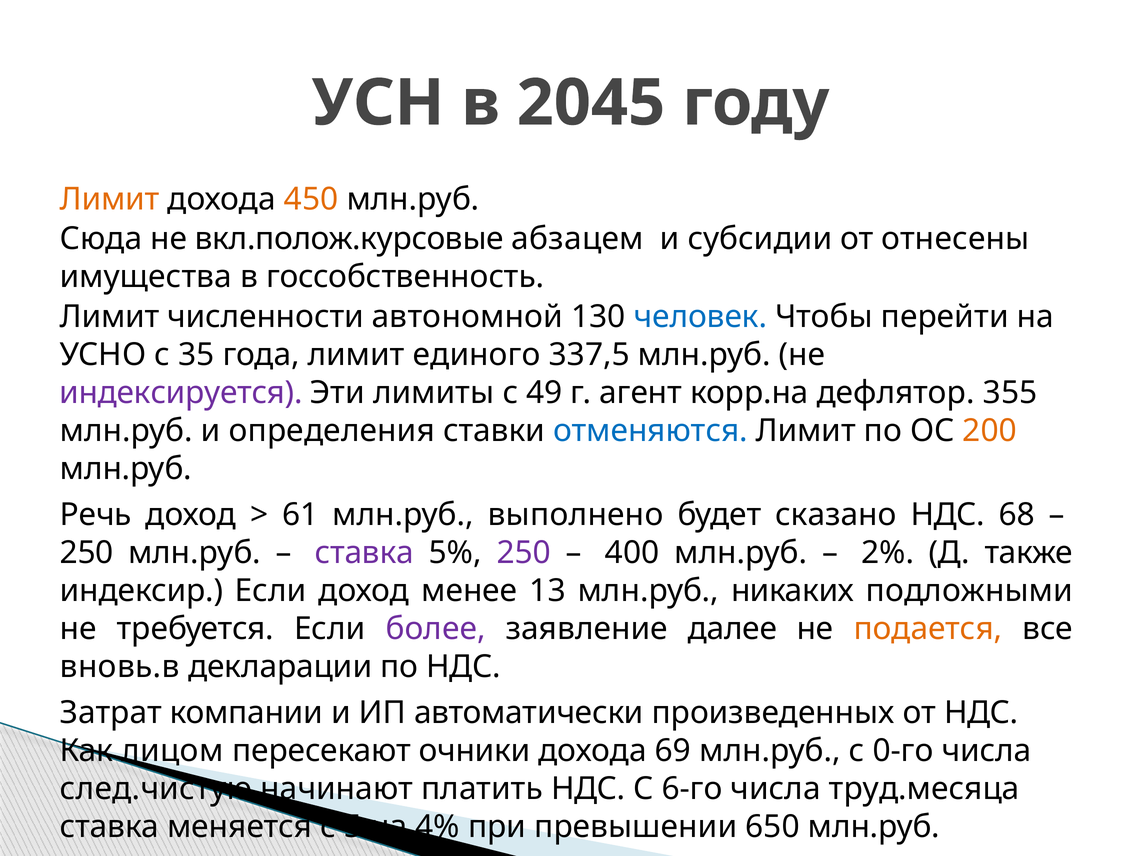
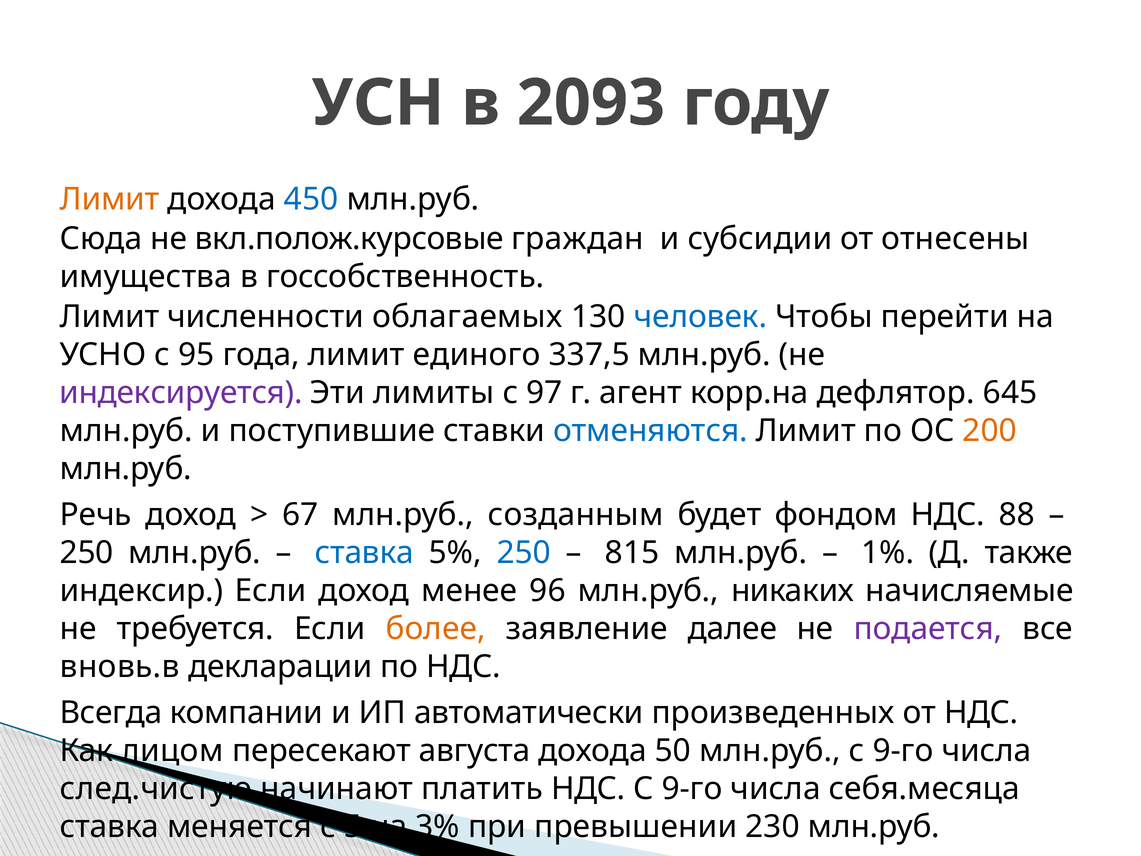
2045: 2045 -> 2093
450 colour: orange -> blue
абзацем: абзацем -> граждан
автономной: автономной -> облагаемых
35: 35 -> 95
49: 49 -> 97
355: 355 -> 645
определения: определения -> поступившие
61: 61 -> 67
выполнено: выполнено -> созданным
сказано: сказано -> фондом
68: 68 -> 88
ставка at (364, 553) colour: purple -> blue
250 at (524, 553) colour: purple -> blue
400: 400 -> 815
2%: 2% -> 1%
13: 13 -> 96
подложными: подложными -> начисляемые
более colour: purple -> orange
подается colour: orange -> purple
Затрат: Затрат -> Всегда
очники: очники -> августа
69: 69 -> 50
млн.руб с 0-го: 0-го -> 9-го
НДС С 6-го: 6-го -> 9-го
труд.месяца: труд.месяца -> себя.месяца
4%: 4% -> 3%
650: 650 -> 230
